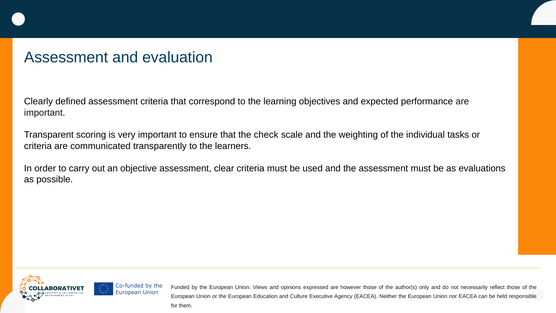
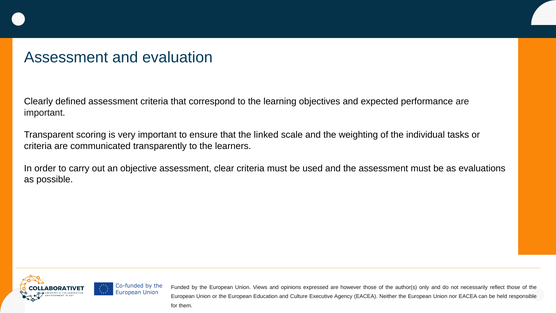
check: check -> linked
